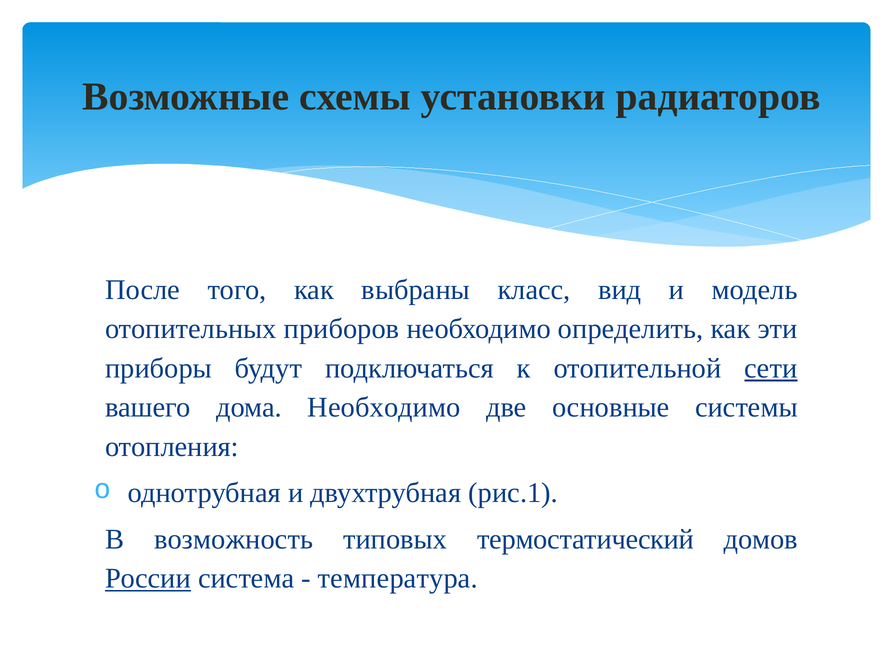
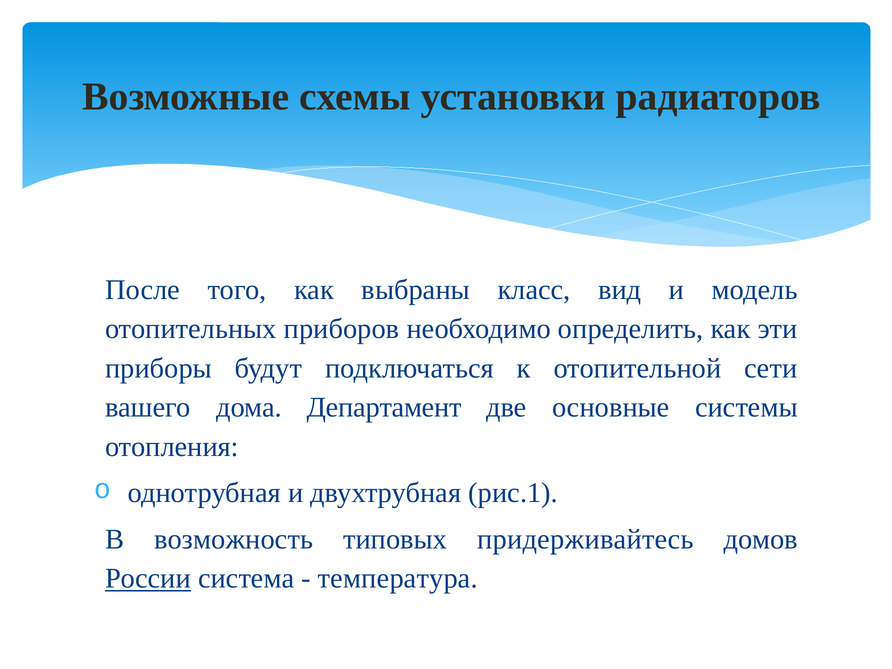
сети underline: present -> none
дома Необходимо: Необходимо -> Департамент
термостатический: термостатический -> придерживайтесь
